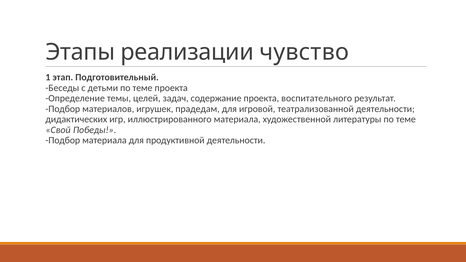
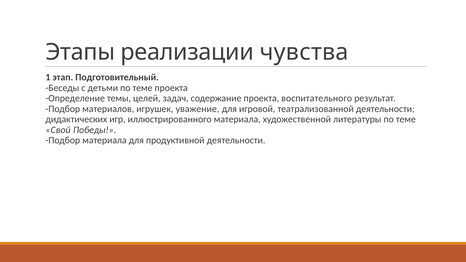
чувство: чувство -> чувства
прадедам: прадедам -> уважение
